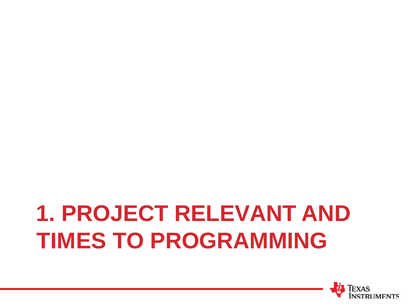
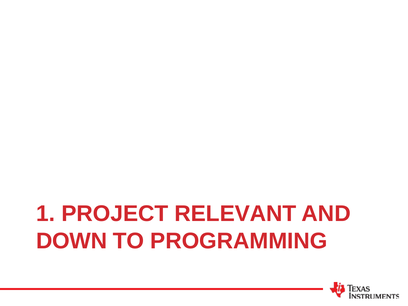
TIMES: TIMES -> DOWN
